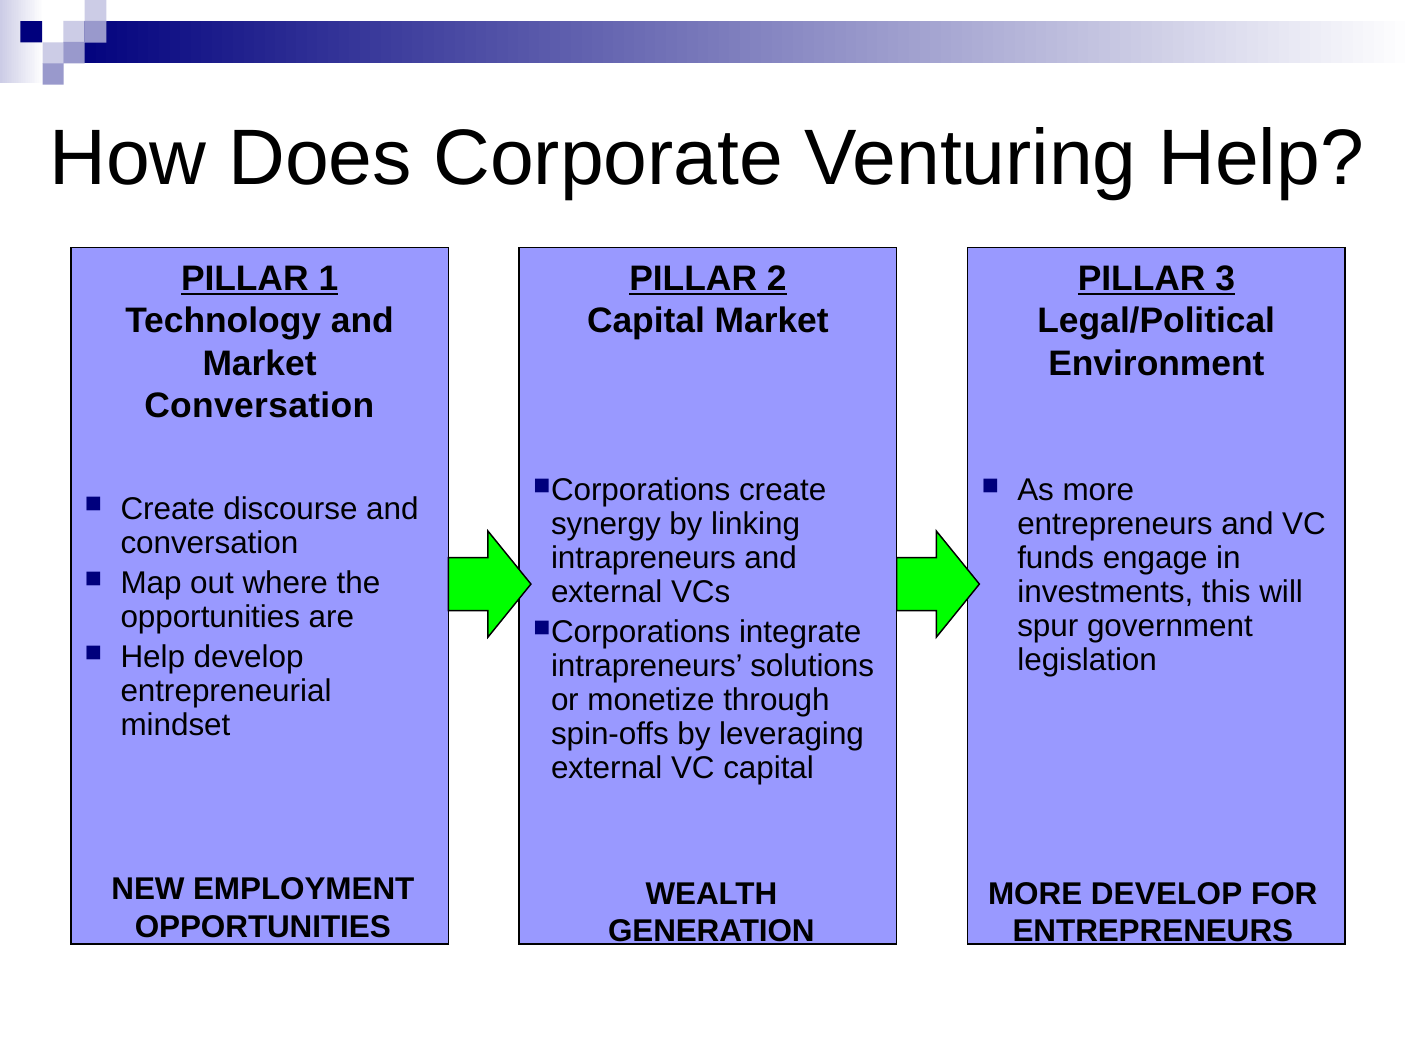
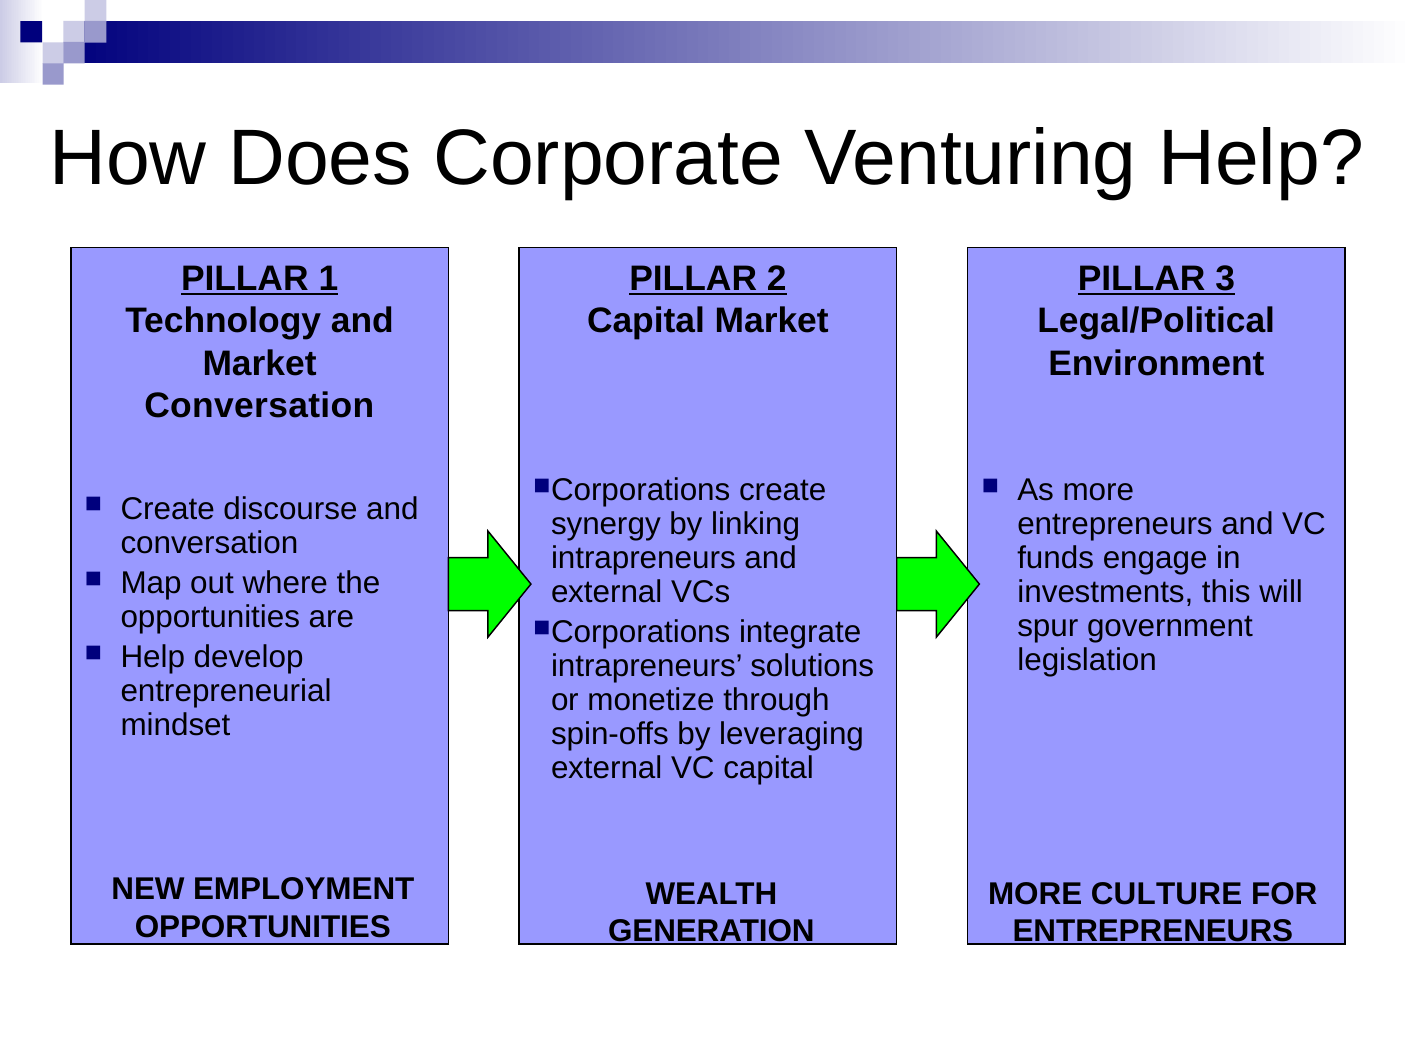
MORE DEVELOP: DEVELOP -> CULTURE
